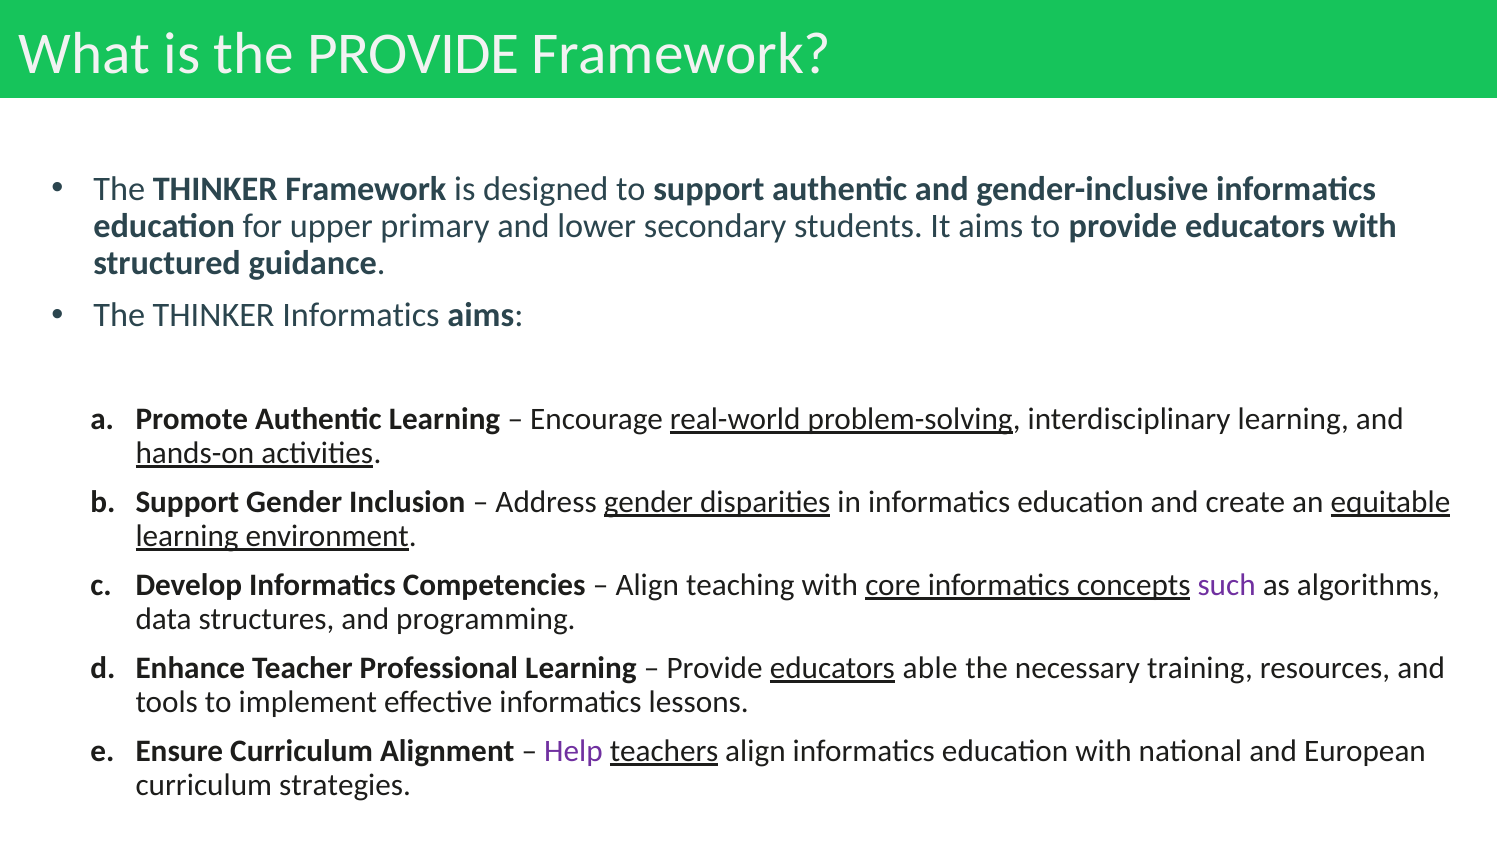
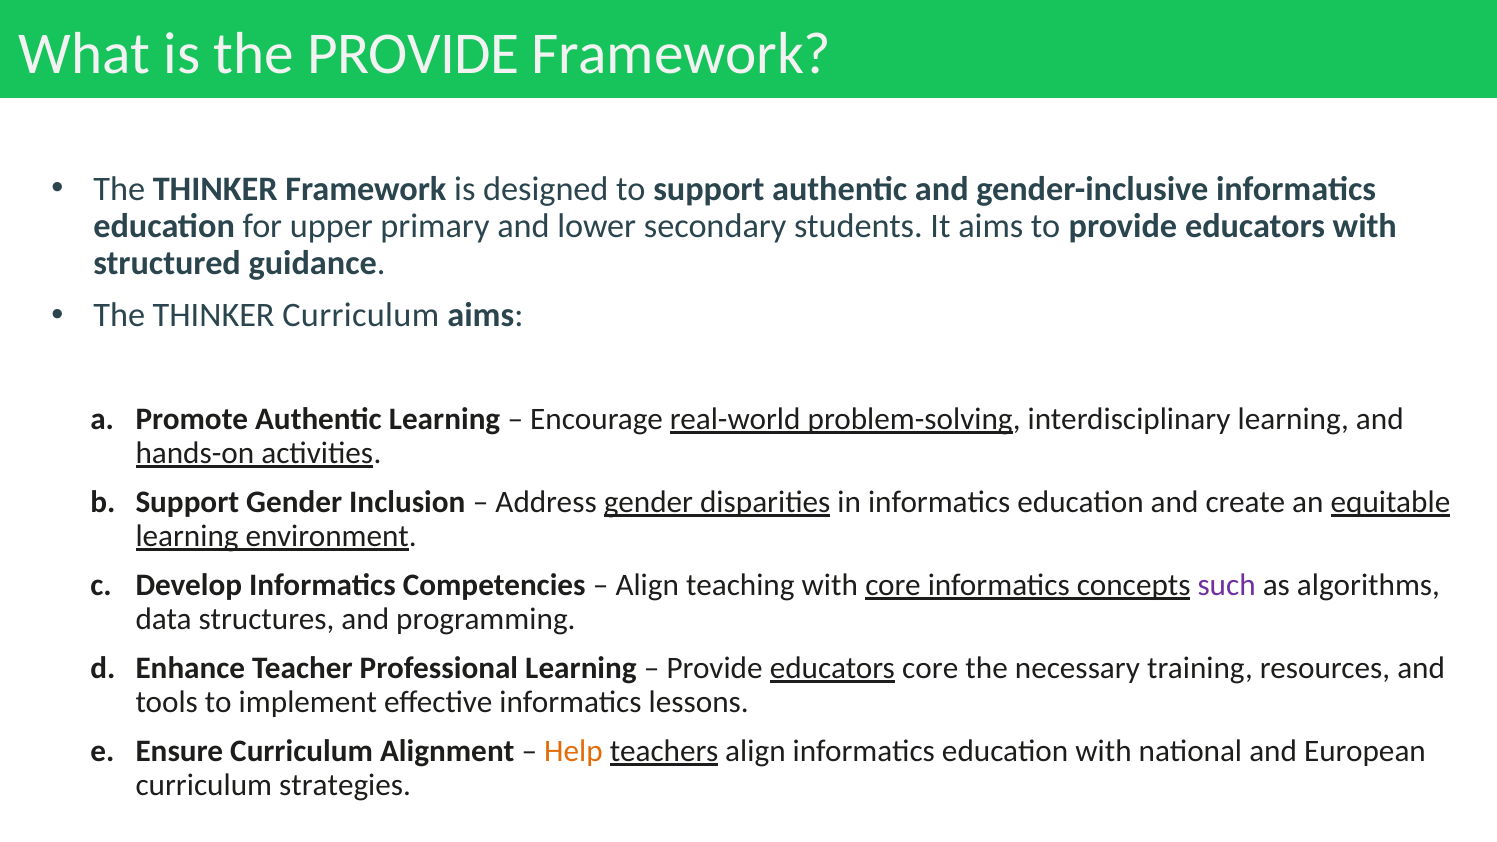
THINKER Informatics: Informatics -> Curriculum
educators able: able -> core
Help colour: purple -> orange
